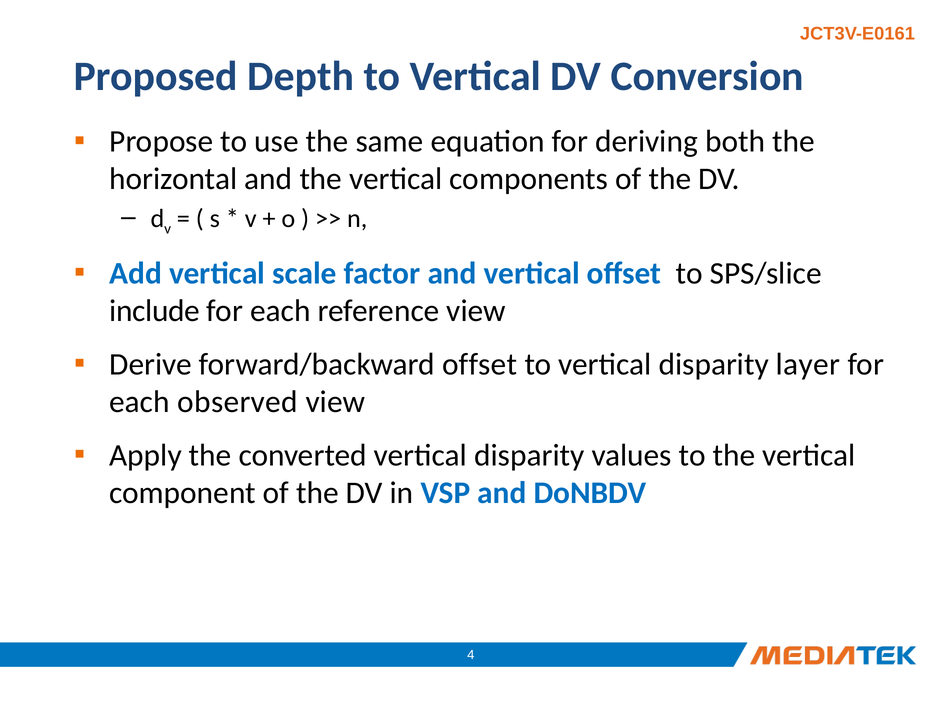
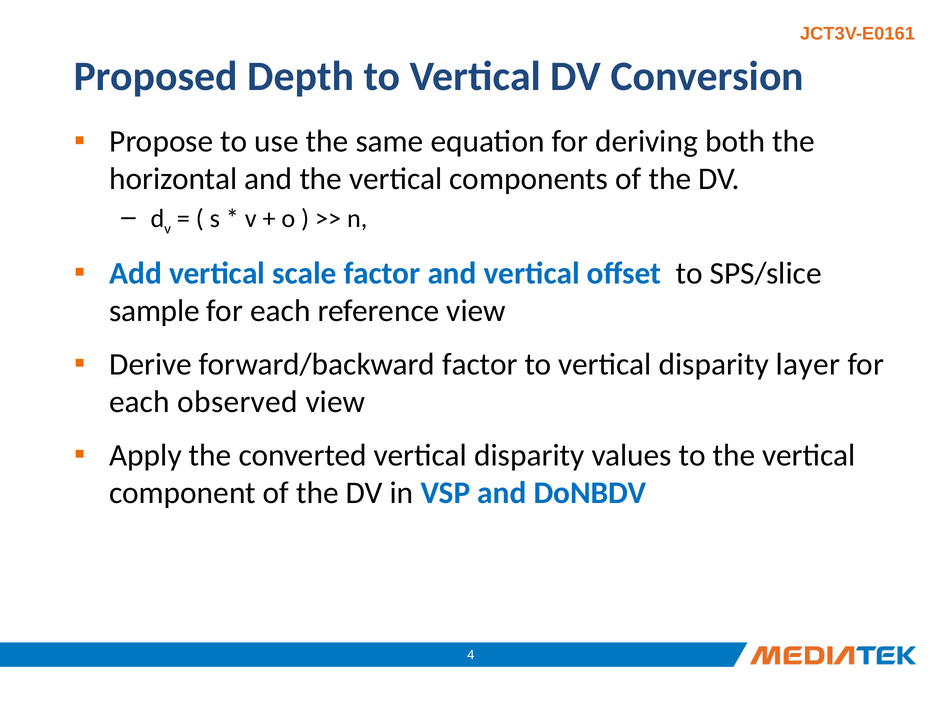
include: include -> sample
forward/backward offset: offset -> factor
